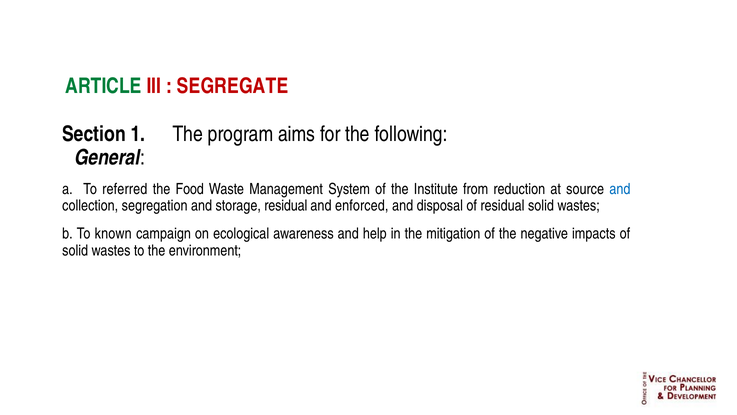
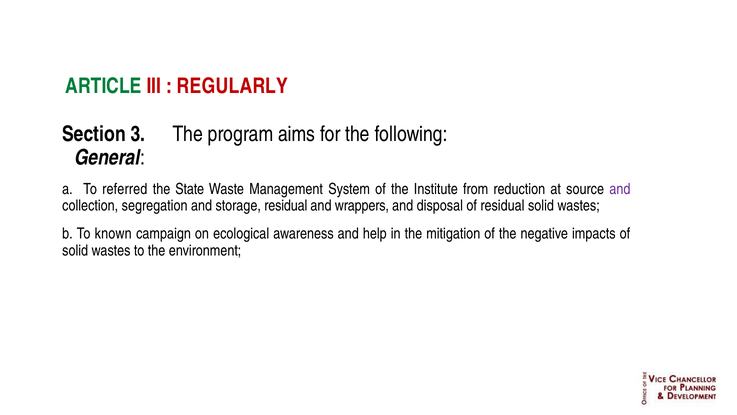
SEGREGATE: SEGREGATE -> REGULARLY
1: 1 -> 3
Food: Food -> State
and at (620, 189) colour: blue -> purple
enforced: enforced -> wrappers
